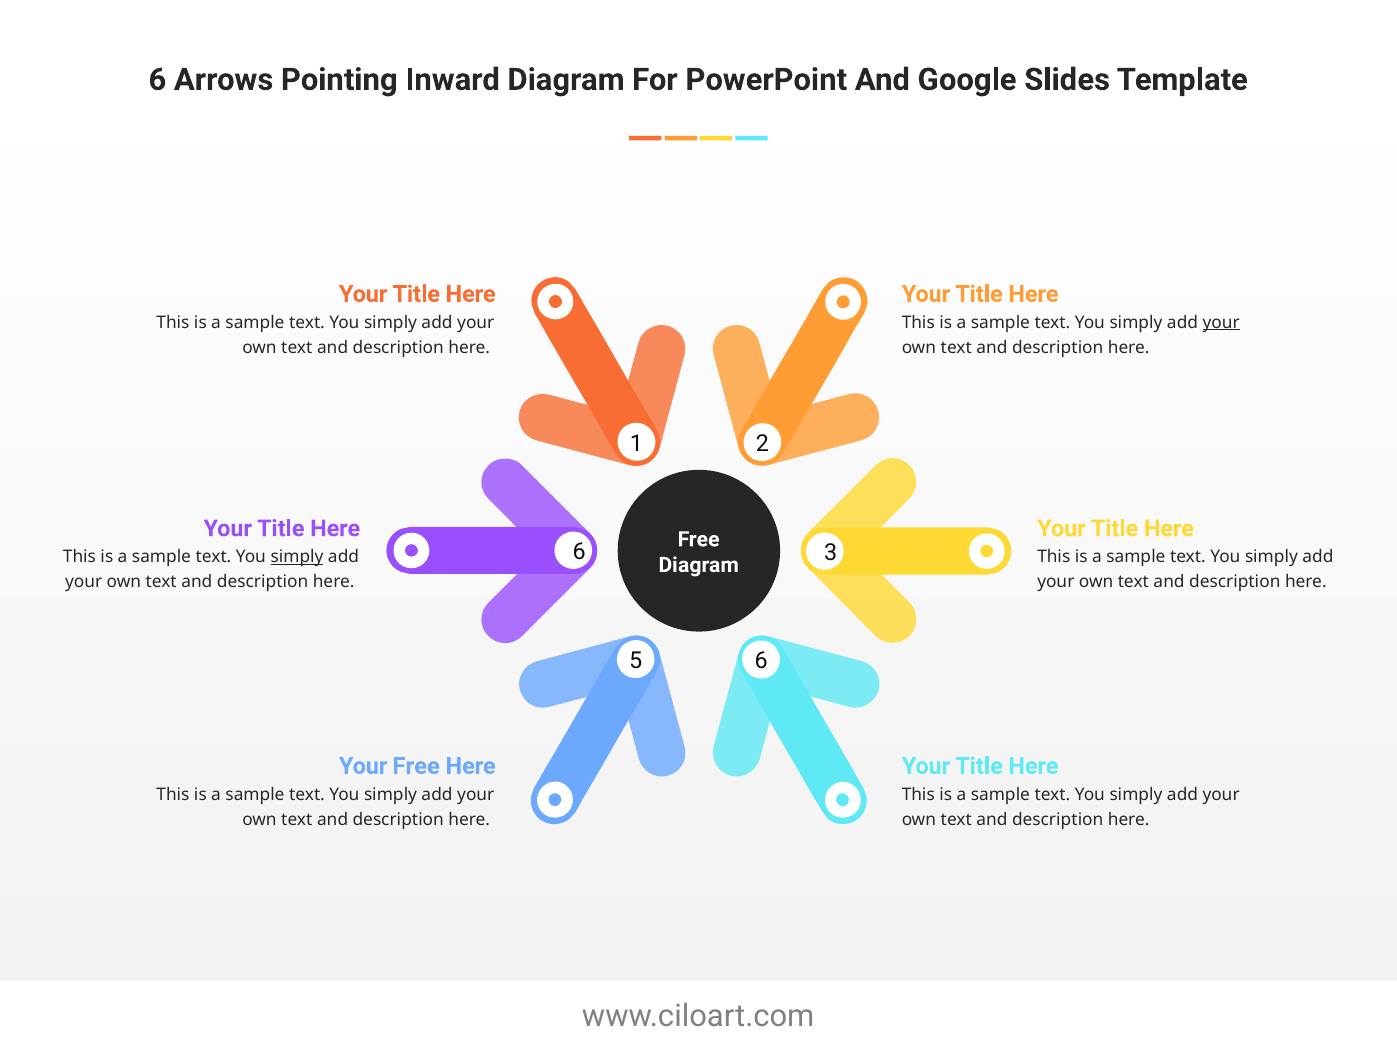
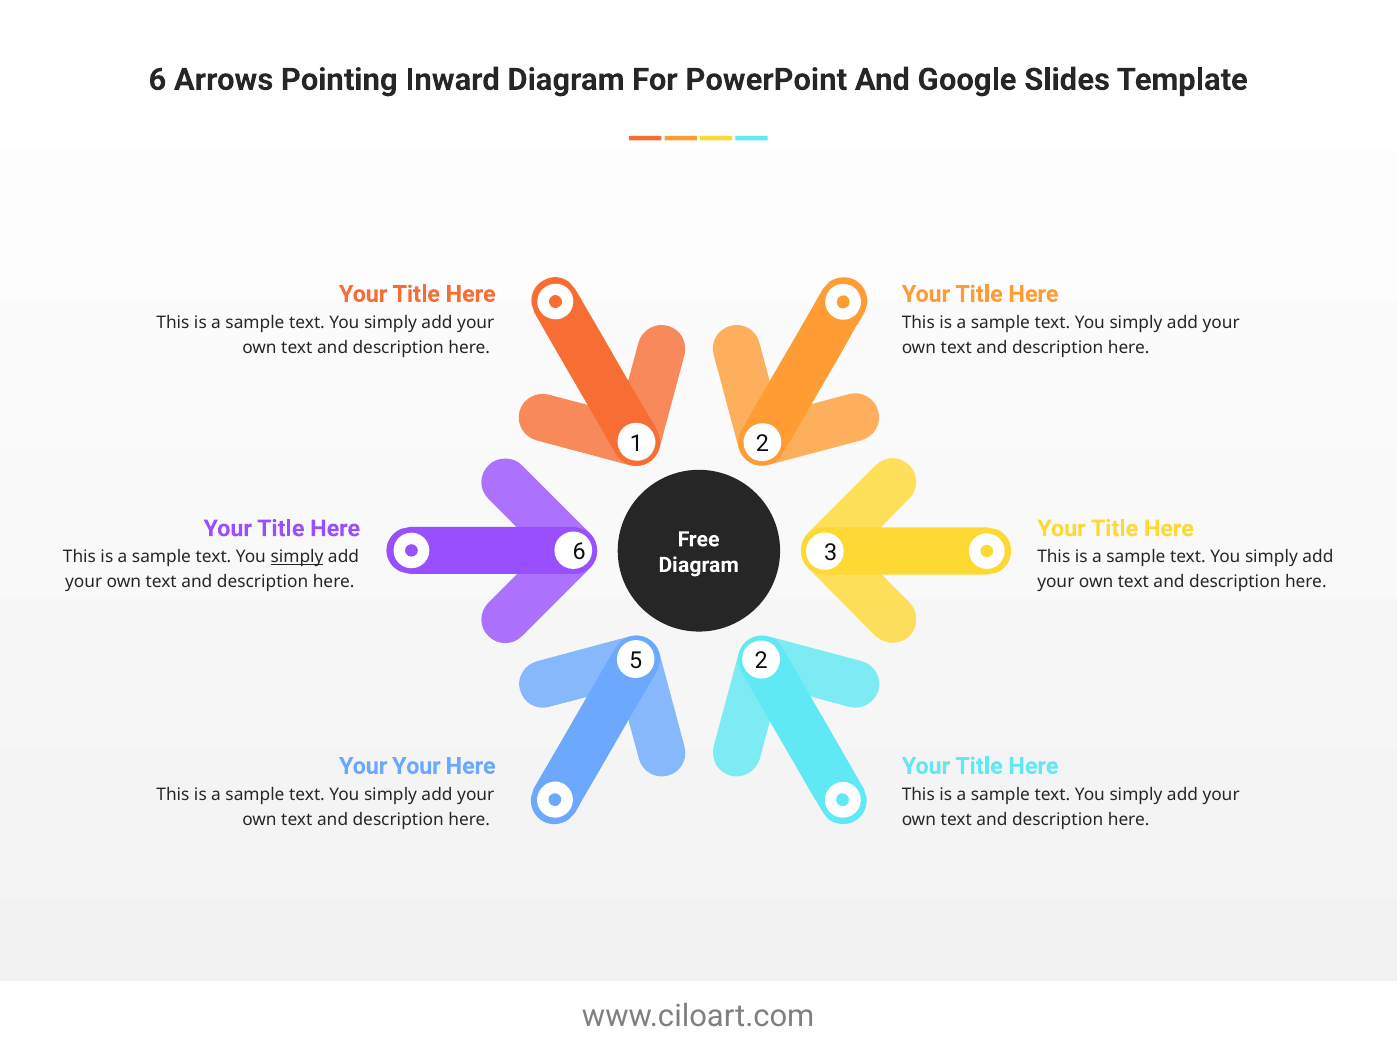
your at (1221, 322) underline: present -> none
5 6: 6 -> 2
Your Free: Free -> Your
